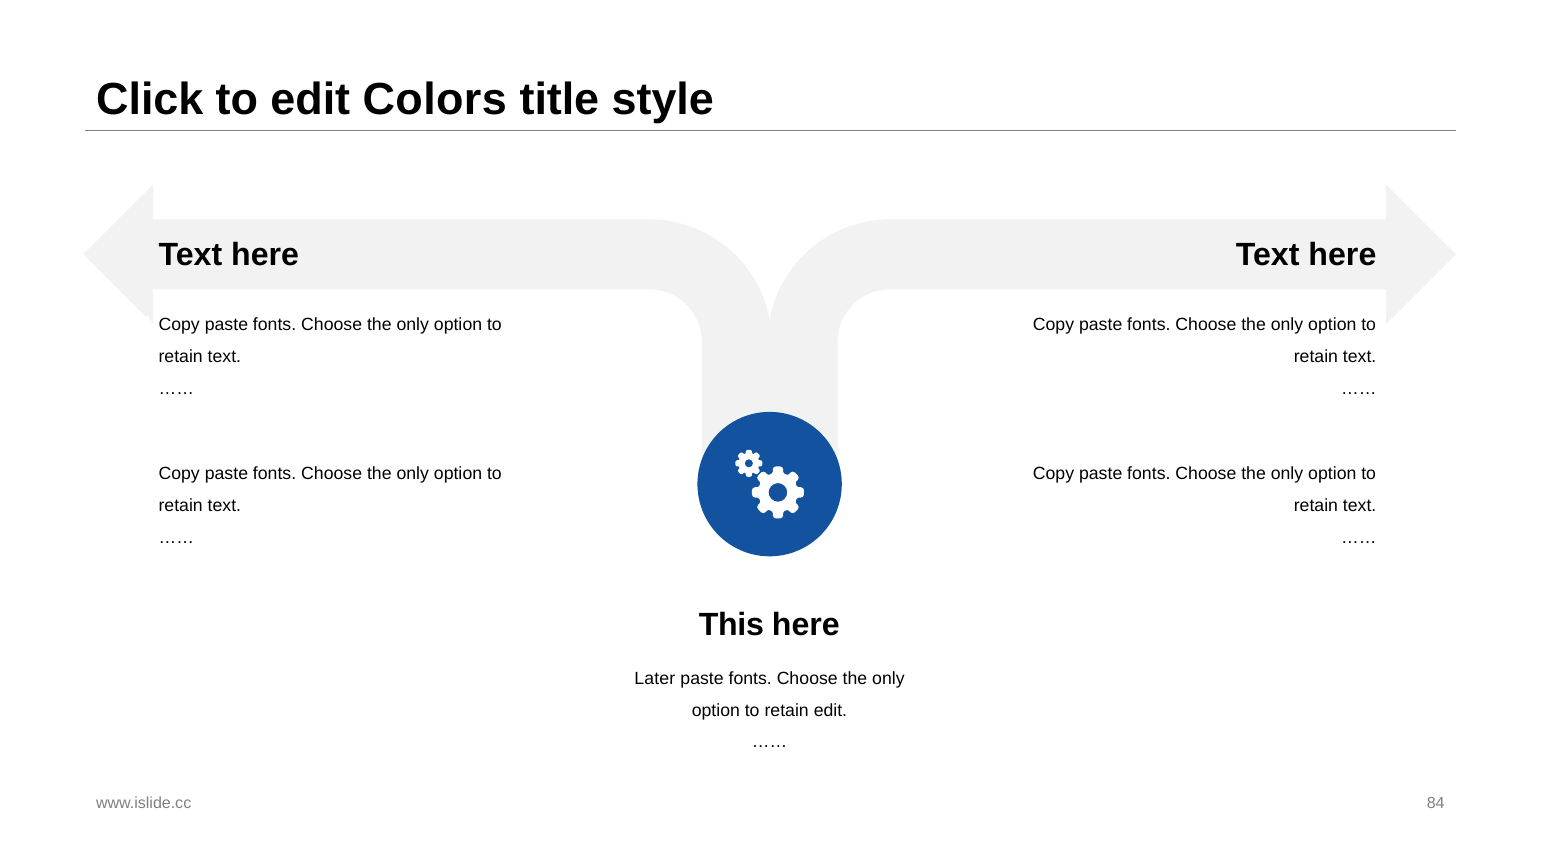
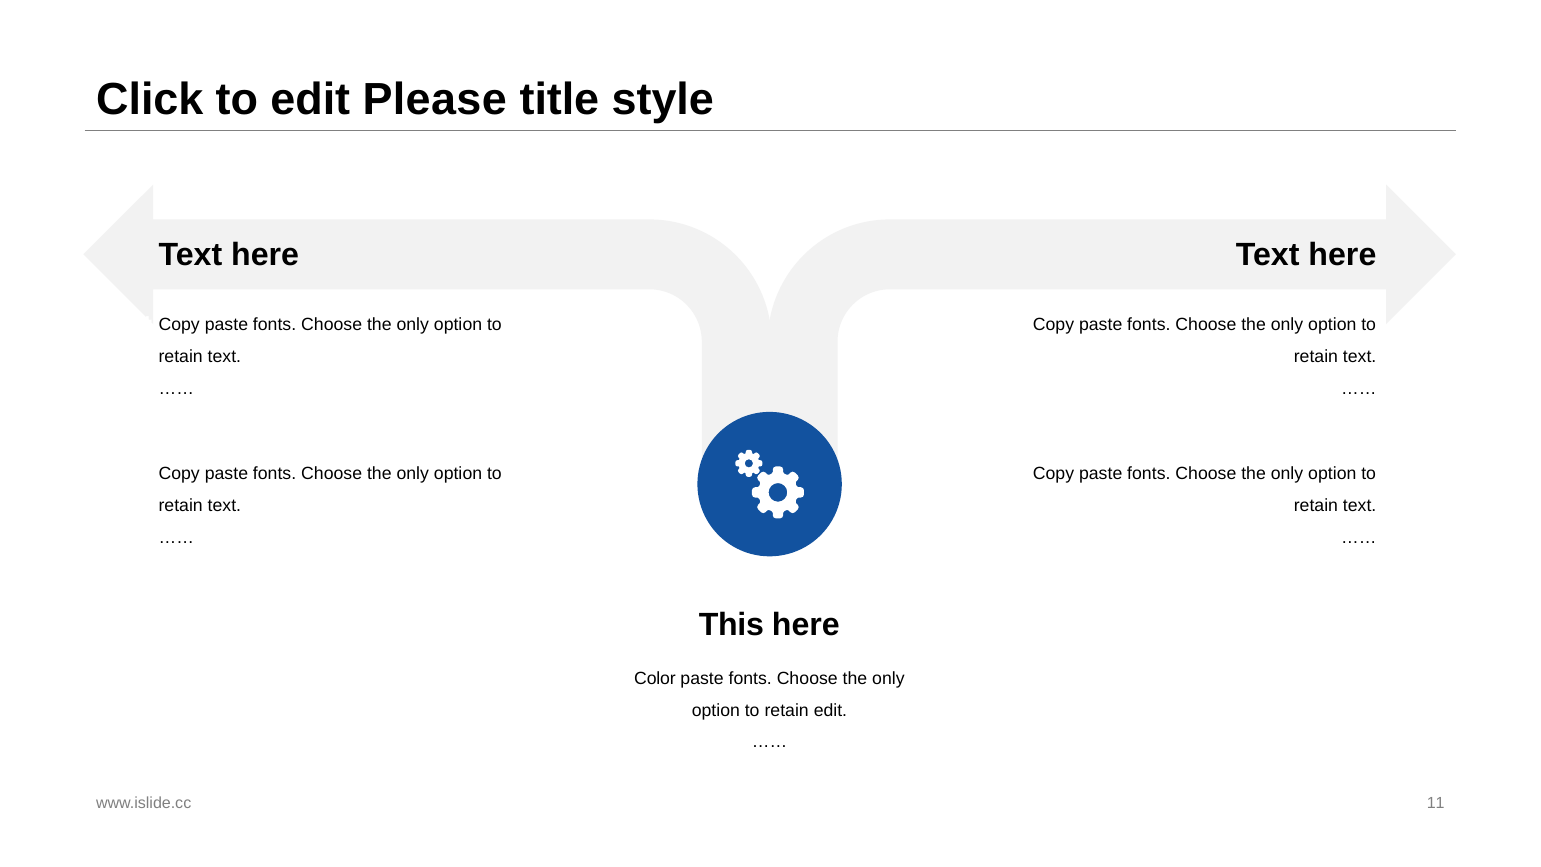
Colors: Colors -> Please
Later: Later -> Color
84: 84 -> 11
